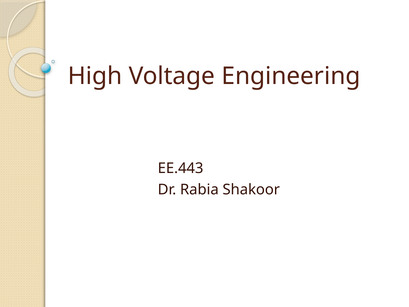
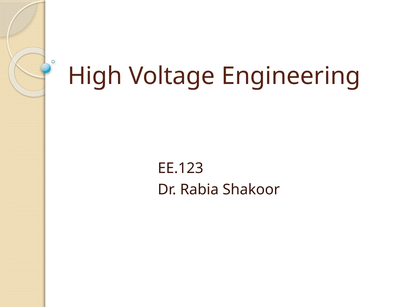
EE.443: EE.443 -> EE.123
